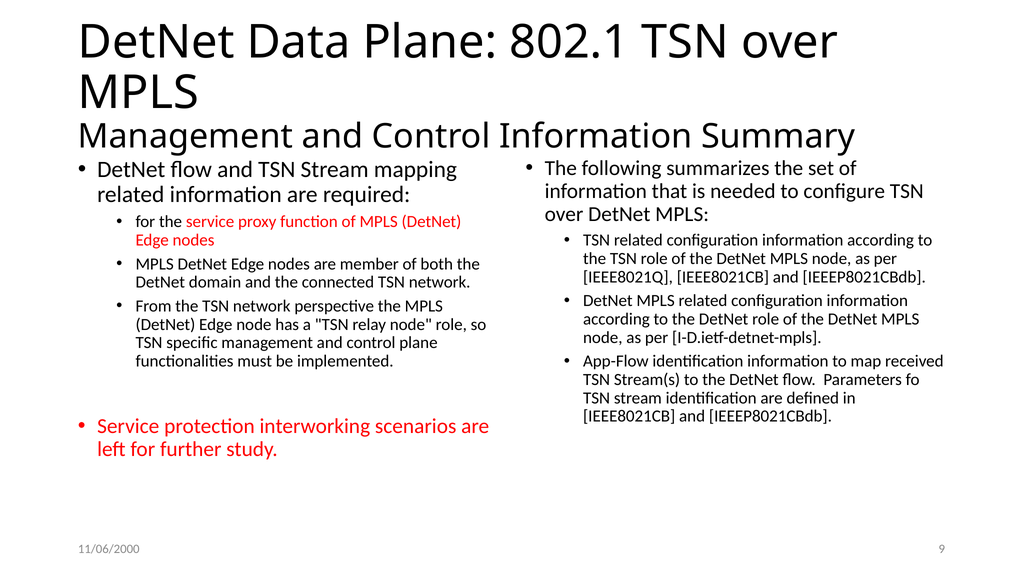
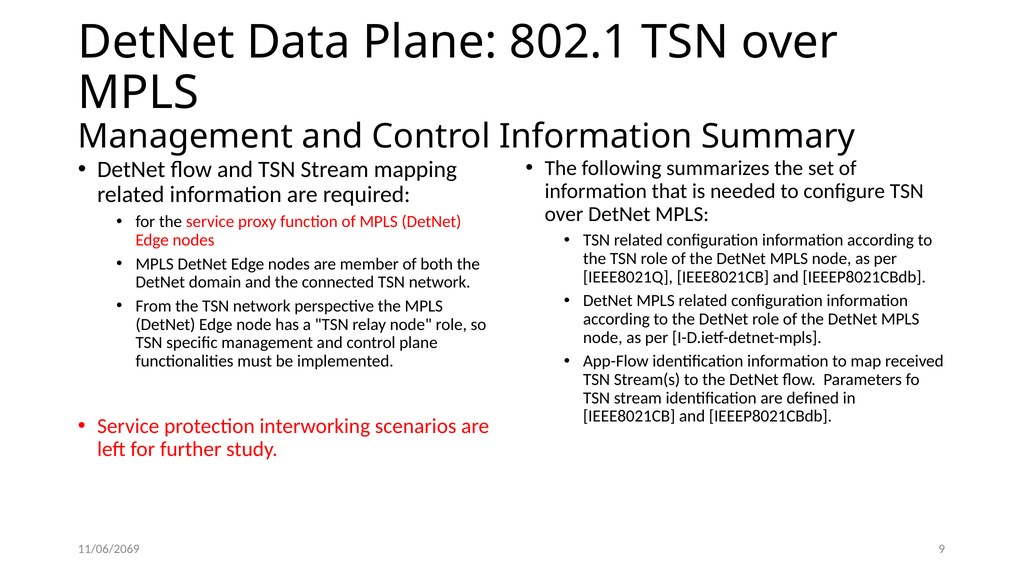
11/06/2000: 11/06/2000 -> 11/06/2069
